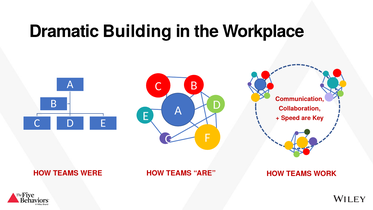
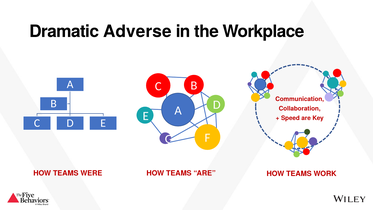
Building: Building -> Adverse
